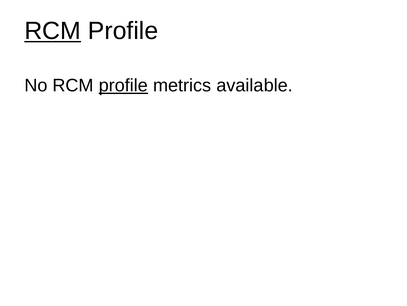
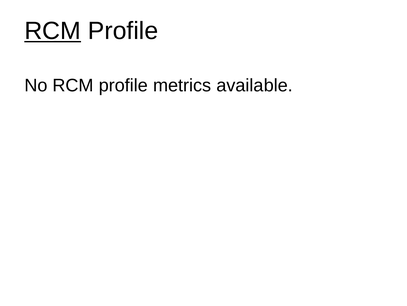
profile at (123, 85) underline: present -> none
